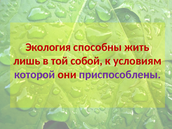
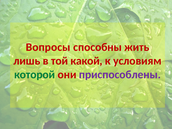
Экология: Экология -> Вопросы
собой: собой -> какой
которой colour: purple -> green
